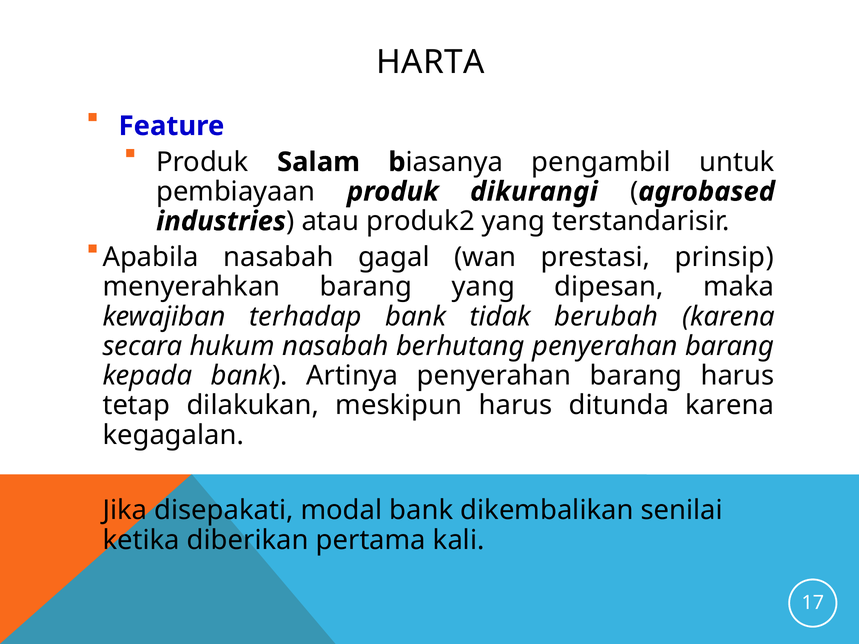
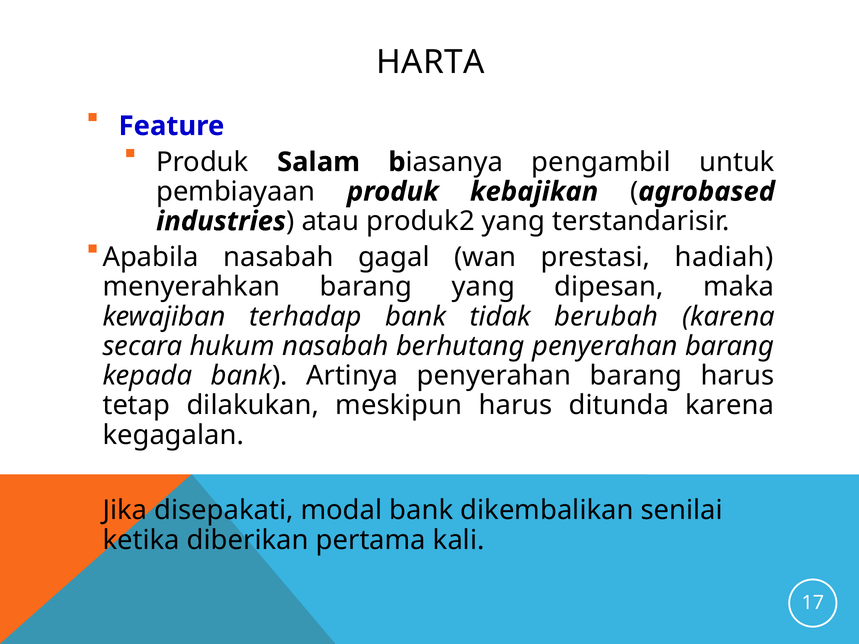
dikurangi: dikurangi -> kebajikan
prinsip: prinsip -> hadiah
